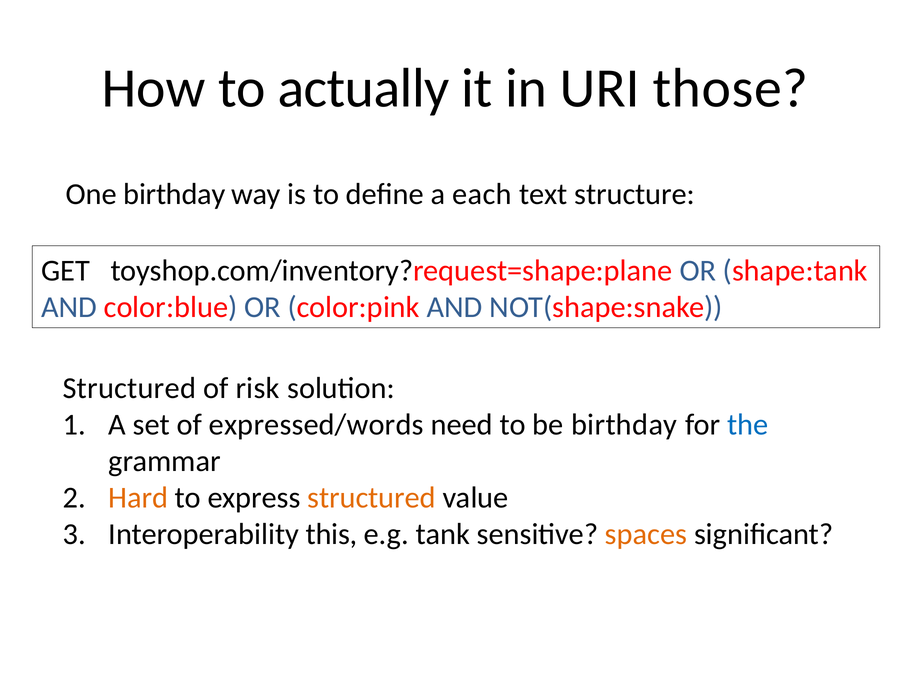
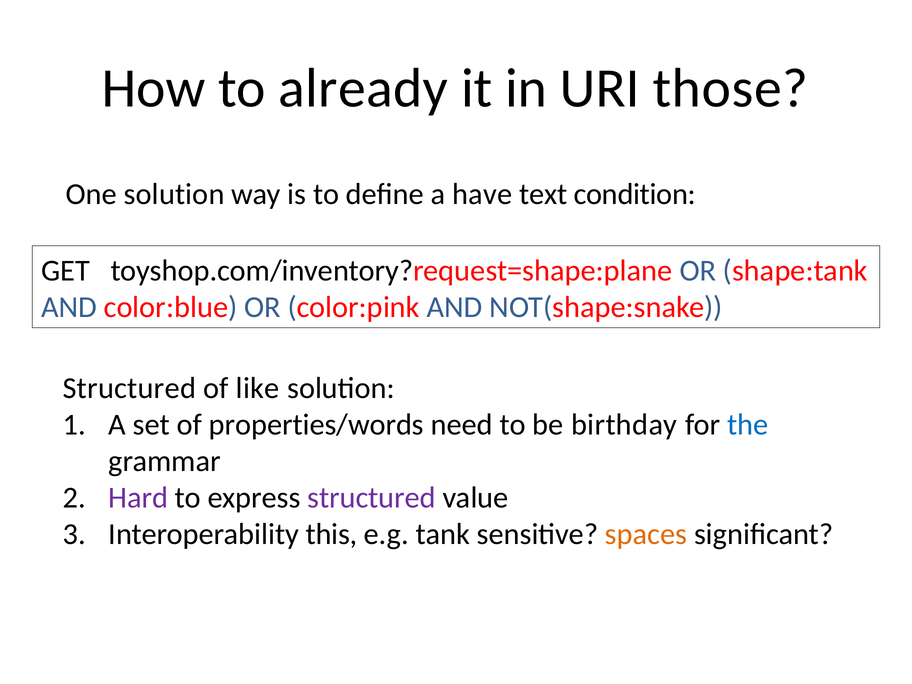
actually: actually -> already
One birthday: birthday -> solution
each: each -> have
structure: structure -> condition
risk: risk -> like
expressed/words: expressed/words -> properties/words
Hard colour: orange -> purple
structured at (372, 498) colour: orange -> purple
